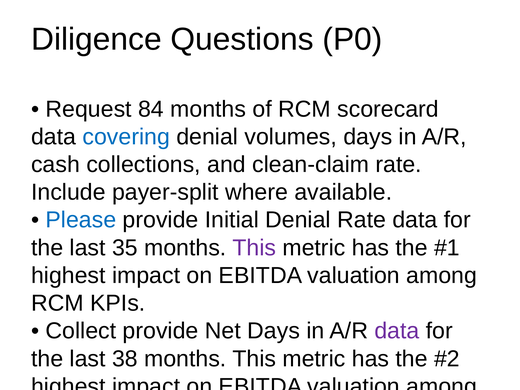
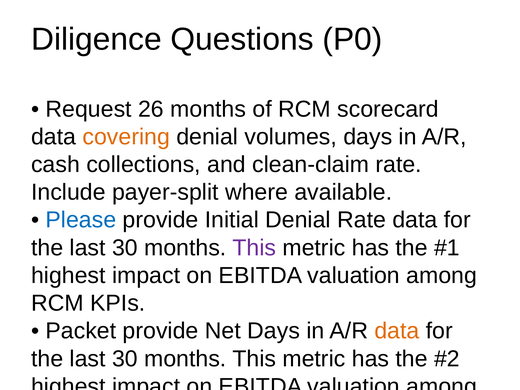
84: 84 -> 26
covering colour: blue -> orange
35 at (125, 248): 35 -> 30
Collect at (81, 331): Collect -> Packet
data at (397, 331) colour: purple -> orange
38 at (125, 359): 38 -> 30
